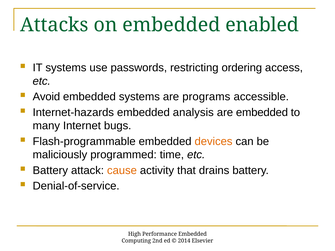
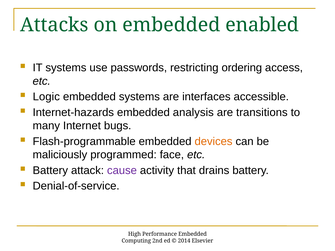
Avoid: Avoid -> Logic
programs: programs -> interfaces
are embedded: embedded -> transitions
time: time -> face
cause colour: orange -> purple
